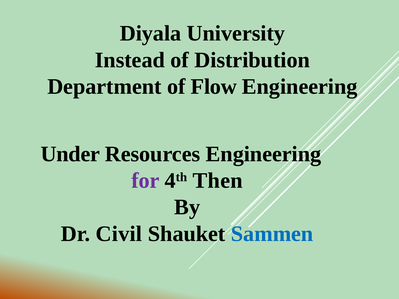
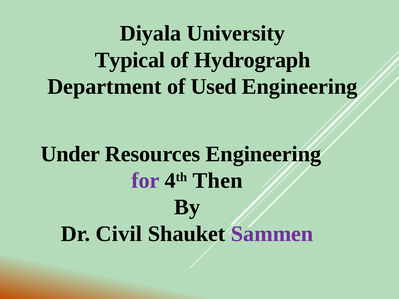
Instead: Instead -> Typical
Distribution: Distribution -> Hydrograph
Flow: Flow -> Used
Sammen colour: blue -> purple
